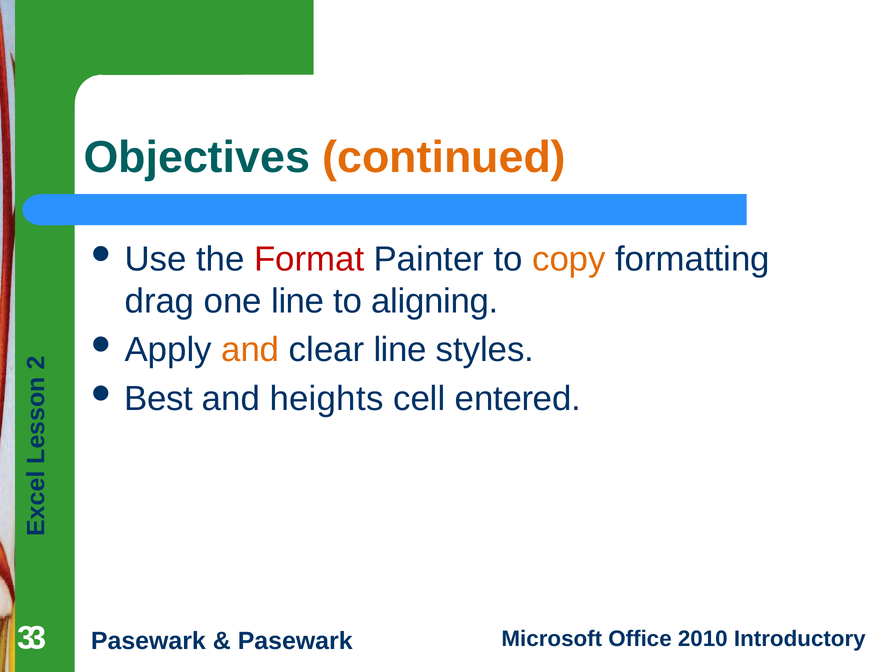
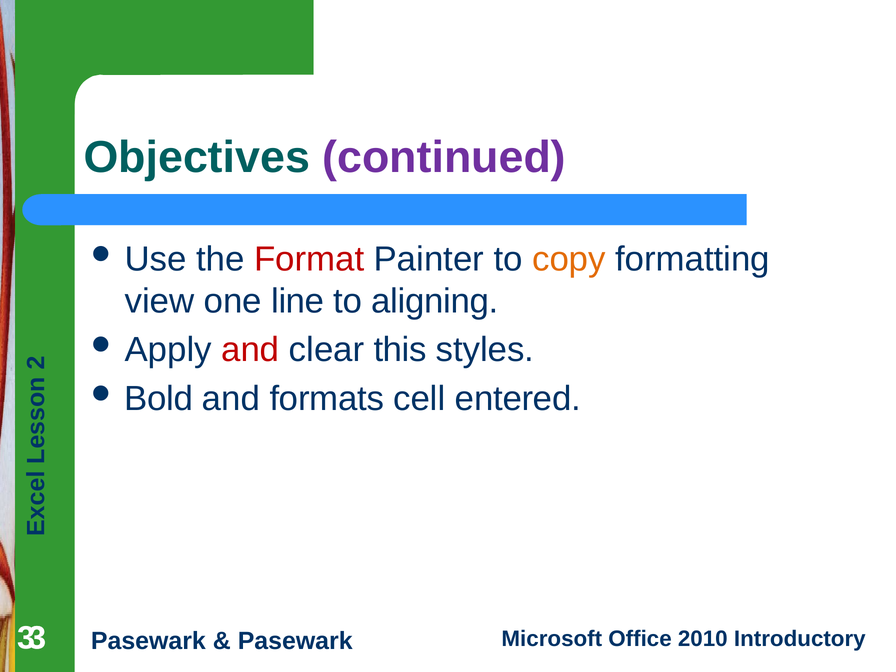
continued colour: orange -> purple
drag: drag -> view
and at (250, 350) colour: orange -> red
clear line: line -> this
Best: Best -> Bold
heights: heights -> formats
